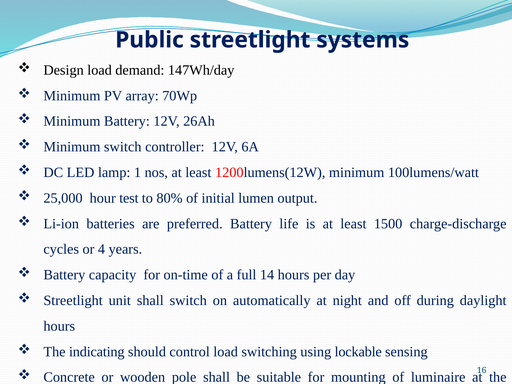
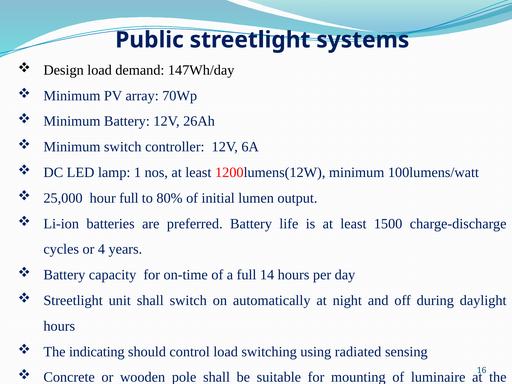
hour test: test -> full
lockable: lockable -> radiated
